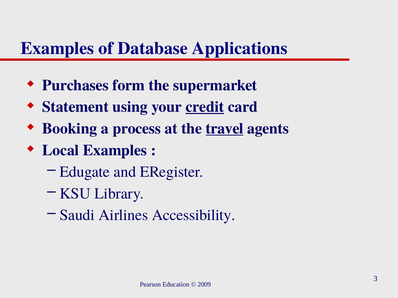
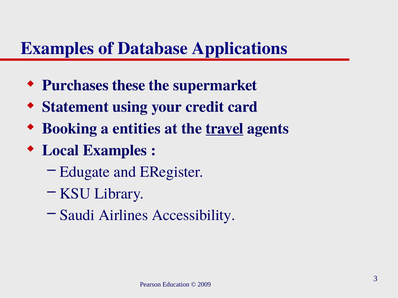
form: form -> these
credit underline: present -> none
process: process -> entities
